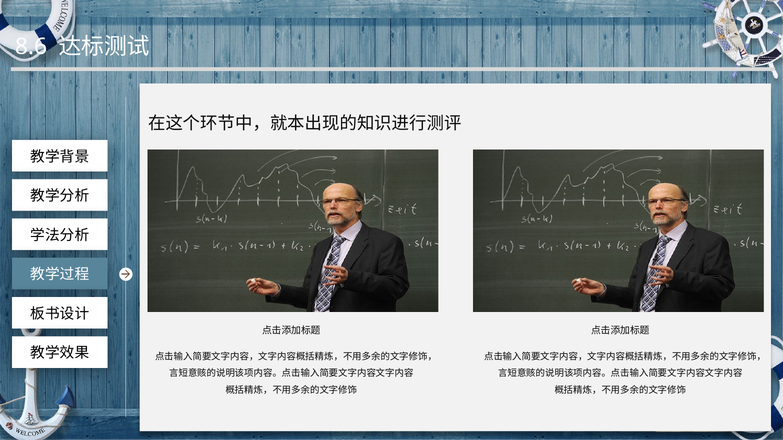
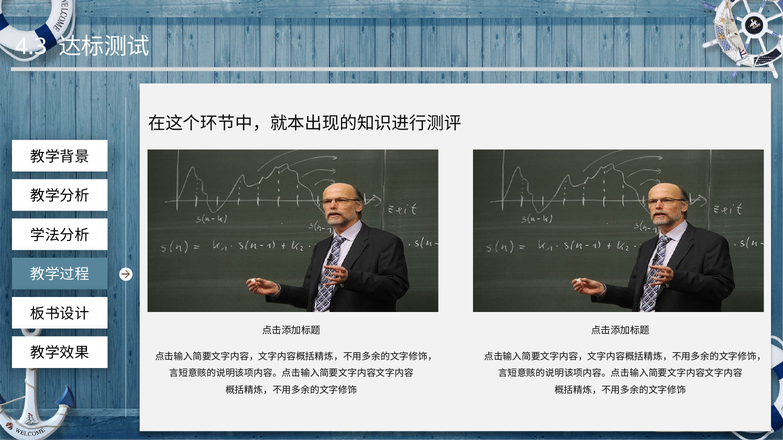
8.6: 8.6 -> 4.3
